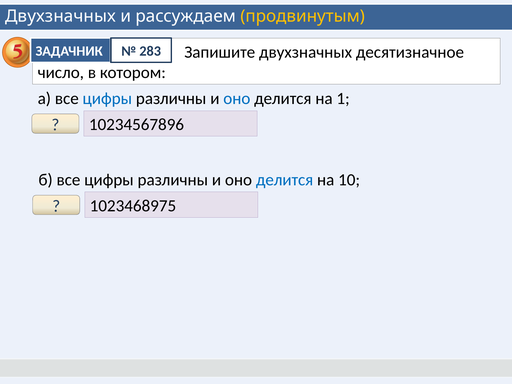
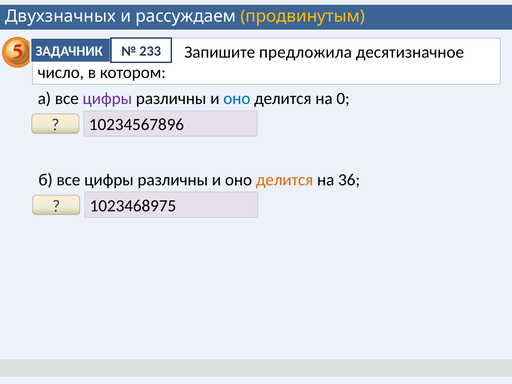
Запишите двухзначных: двухзначных -> предложила
283: 283 -> 233
цифры at (107, 99) colour: blue -> purple
1: 1 -> 0
делится at (285, 180) colour: blue -> orange
10: 10 -> 36
